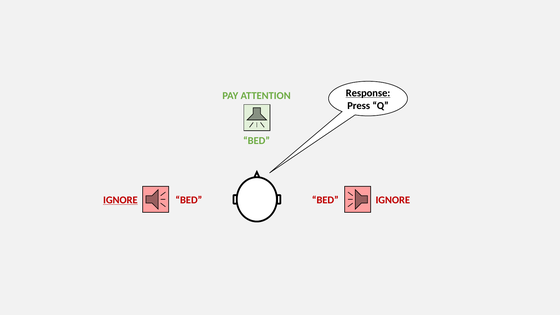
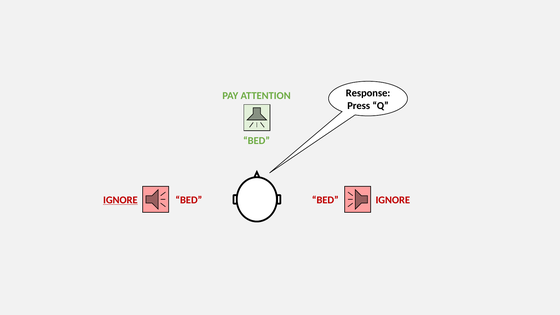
Response underline: present -> none
